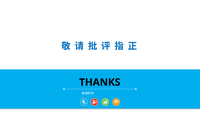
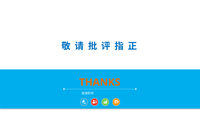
THANKS colour: black -> orange
